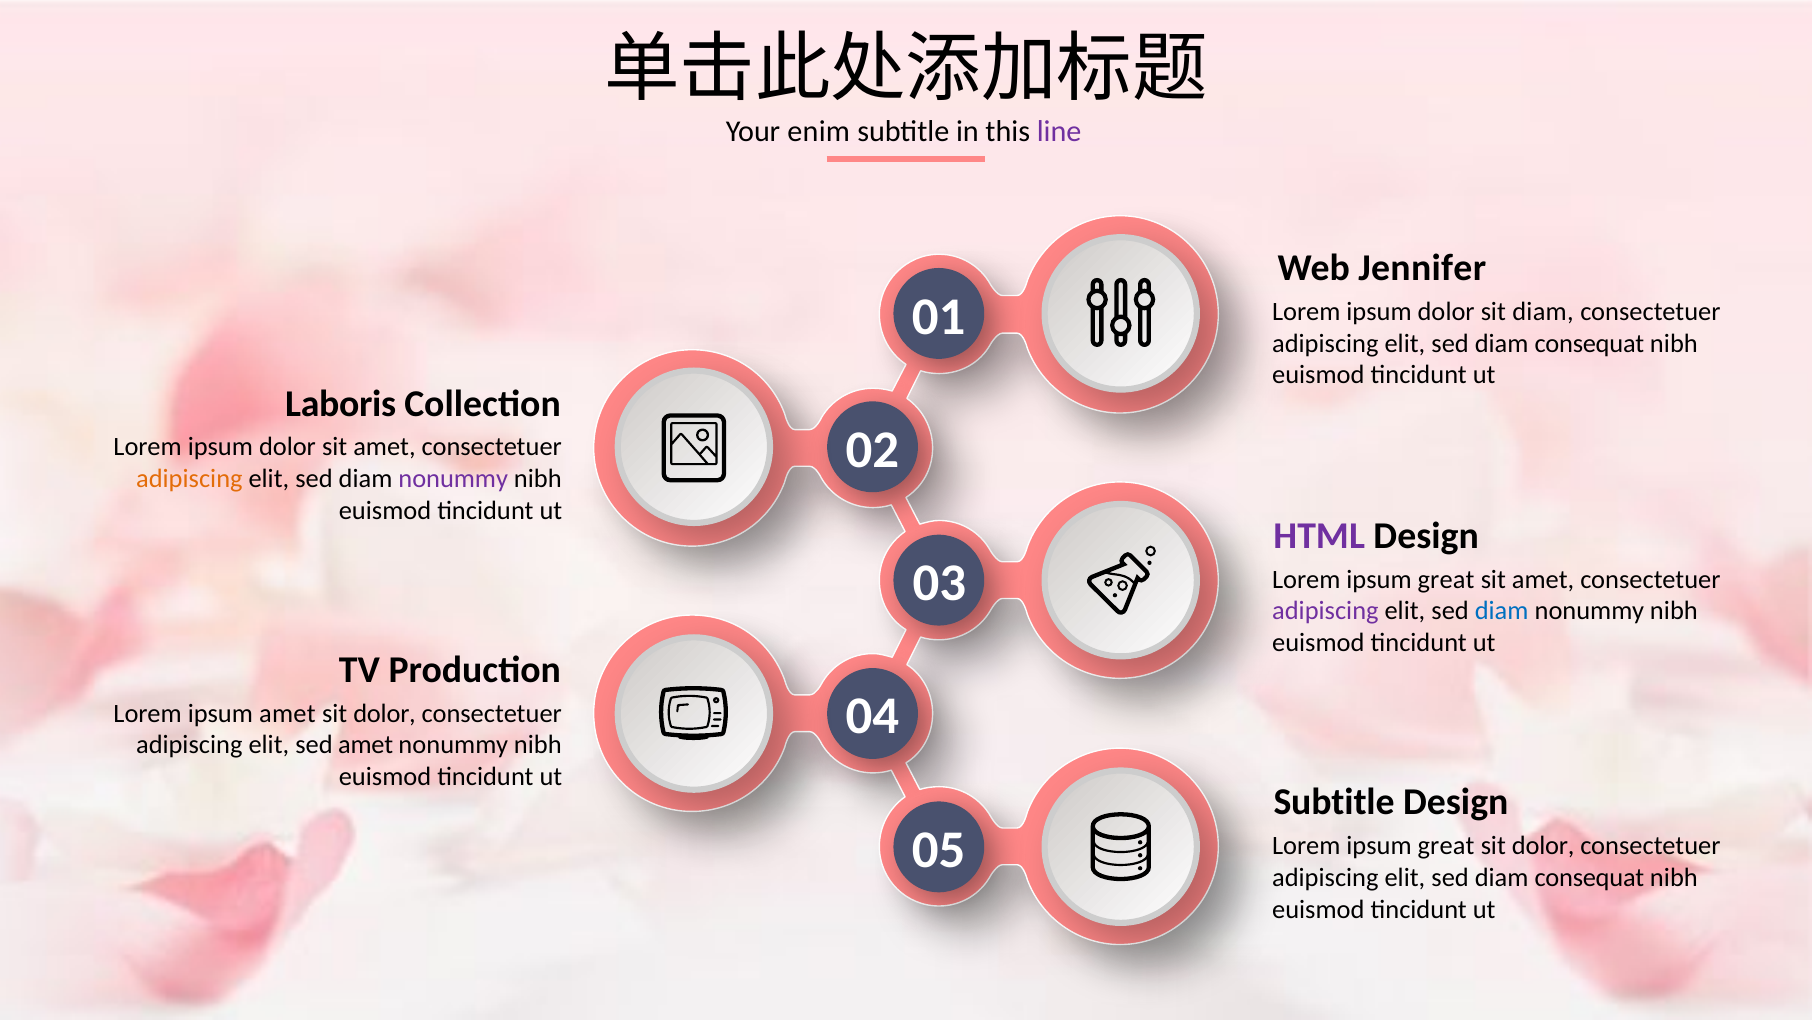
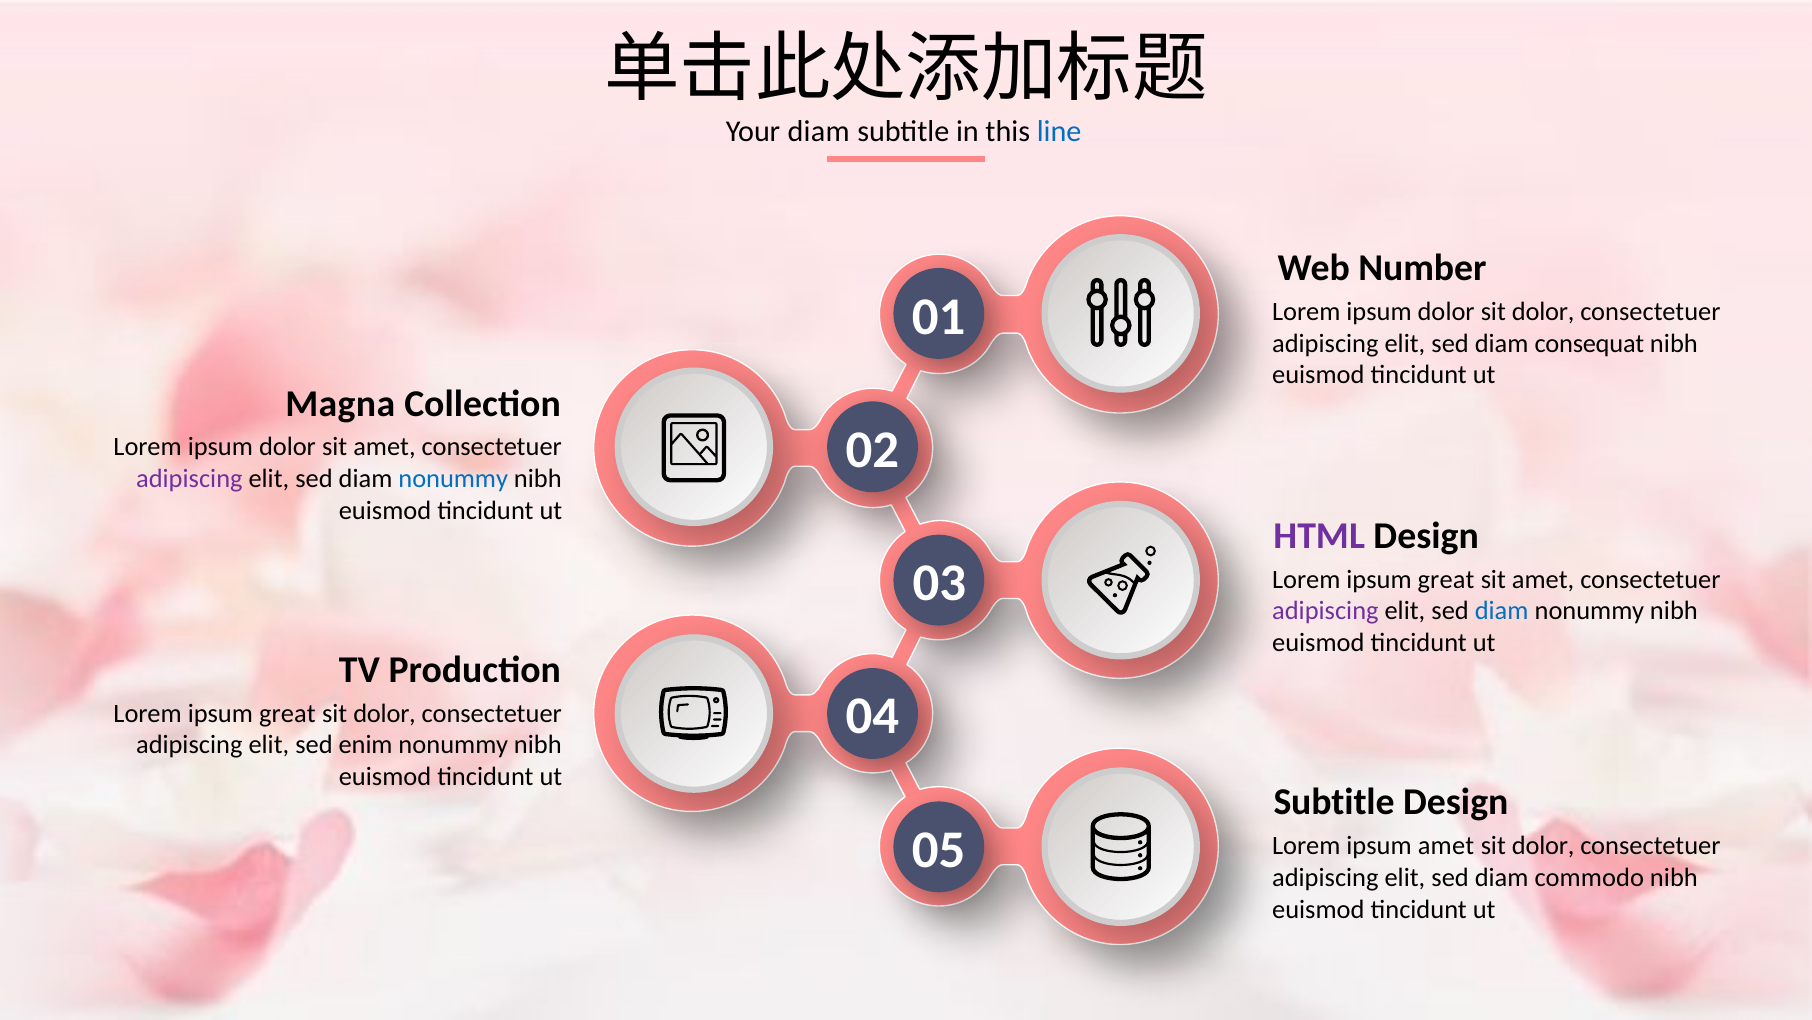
Your enim: enim -> diam
line colour: purple -> blue
Jennifer: Jennifer -> Number
dolor sit diam: diam -> dolor
Laboris: Laboris -> Magna
adipiscing at (189, 478) colour: orange -> purple
nonummy at (453, 478) colour: purple -> blue
amet at (287, 713): amet -> great
sed amet: amet -> enim
great at (1446, 845): great -> amet
consequat at (1589, 877): consequat -> commodo
